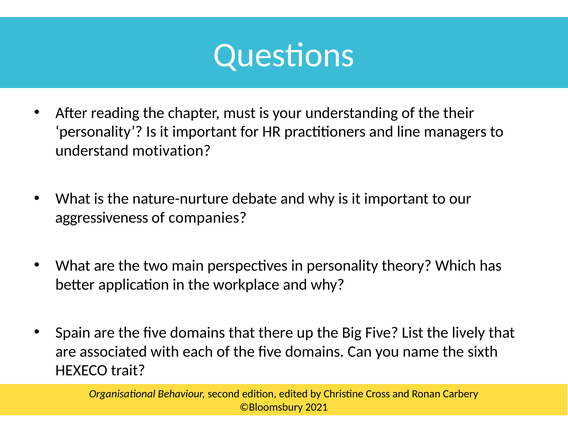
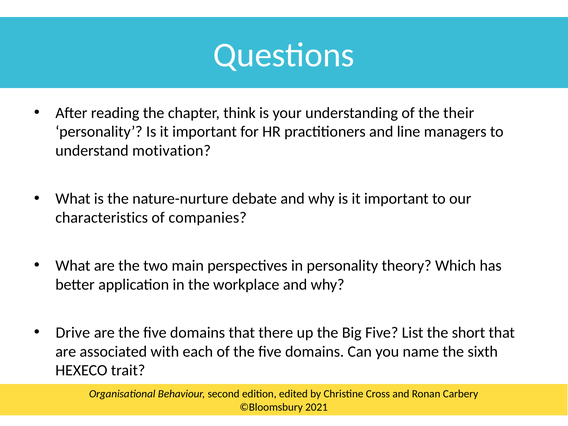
must: must -> think
aggressiveness: aggressiveness -> characteristics
Spain: Spain -> Drive
lively: lively -> short
